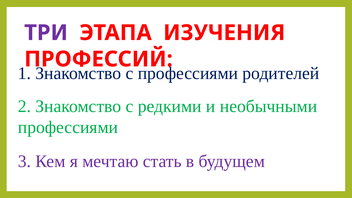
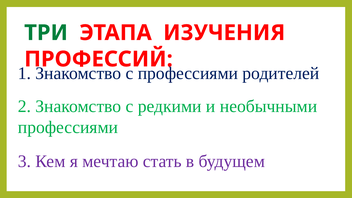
ТРИ colour: purple -> green
